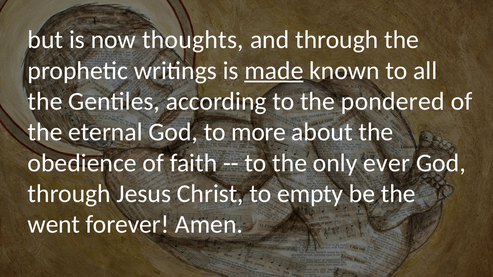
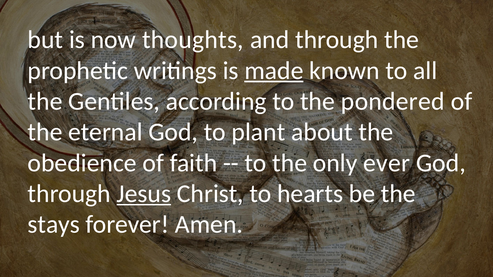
more: more -> plant
Jesus underline: none -> present
empty: empty -> hearts
went: went -> stays
